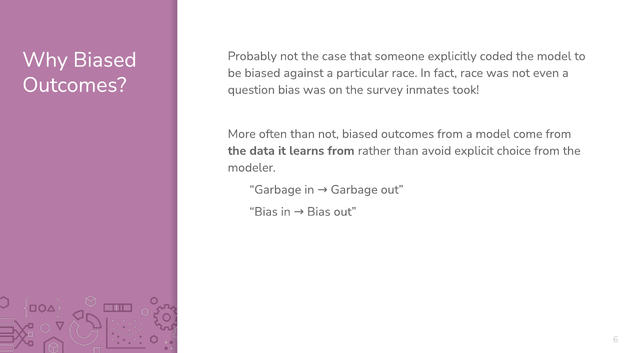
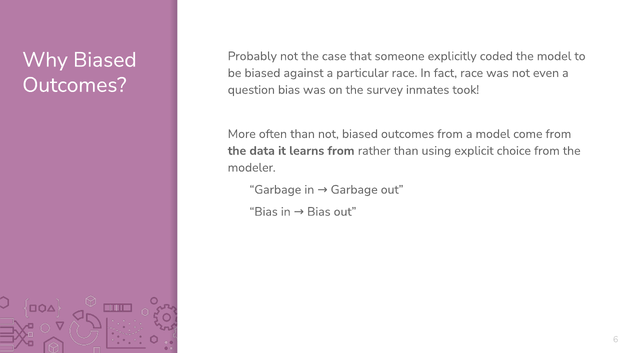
avoid: avoid -> using
